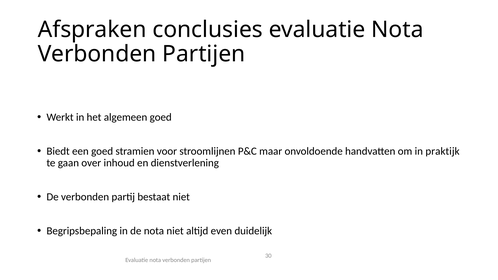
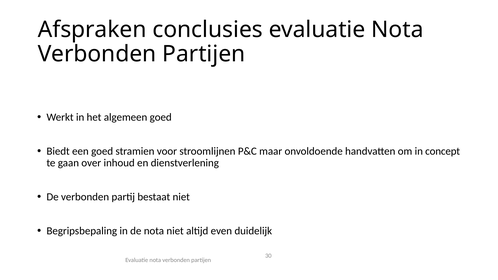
praktijk: praktijk -> concept
